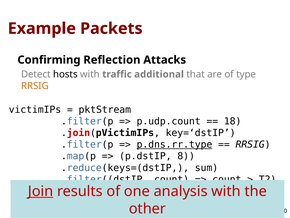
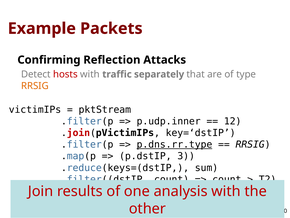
hosts colour: black -> red
additional: additional -> separately
p.udp.count: p.udp.count -> p.udp.inner
18: 18 -> 12
8: 8 -> 3
Join underline: present -> none
